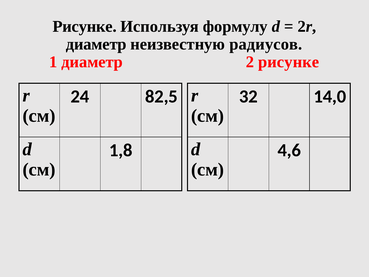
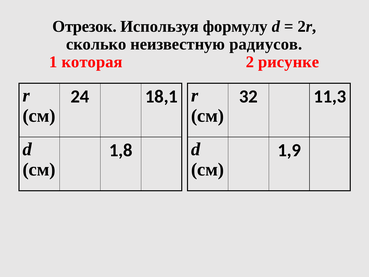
Рисунке at (85, 26): Рисунке -> Отрезок
диаметр at (96, 44): диаметр -> сколько
1 диаметр: диаметр -> которая
82,5: 82,5 -> 18,1
14,0: 14,0 -> 11,3
4,6: 4,6 -> 1,9
